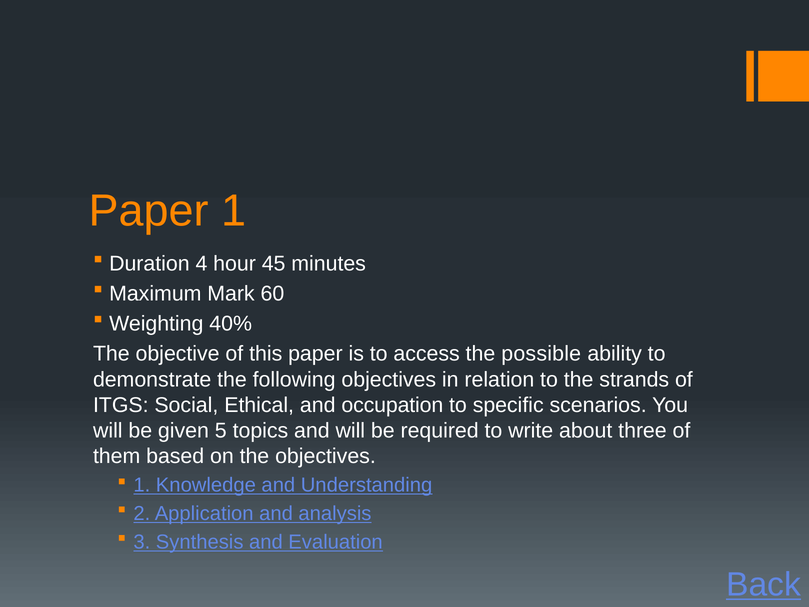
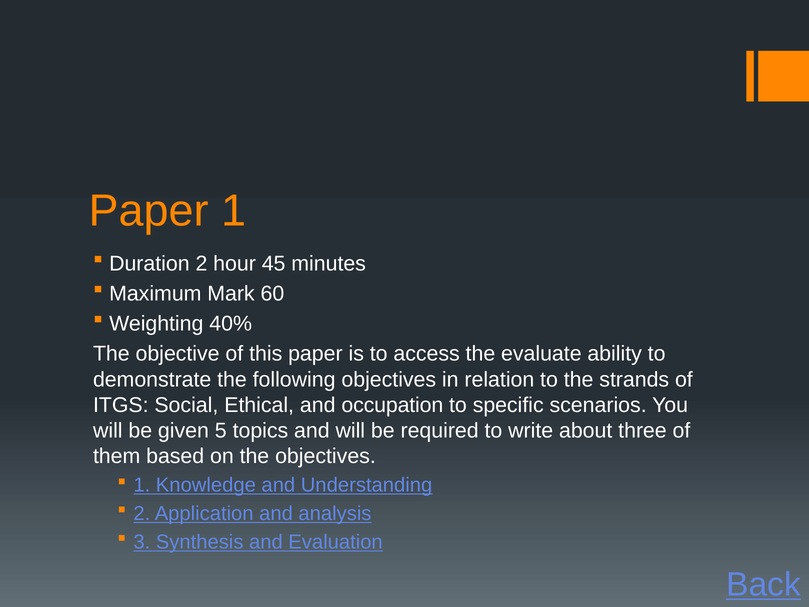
Duration 4: 4 -> 2
possible: possible -> evaluate
